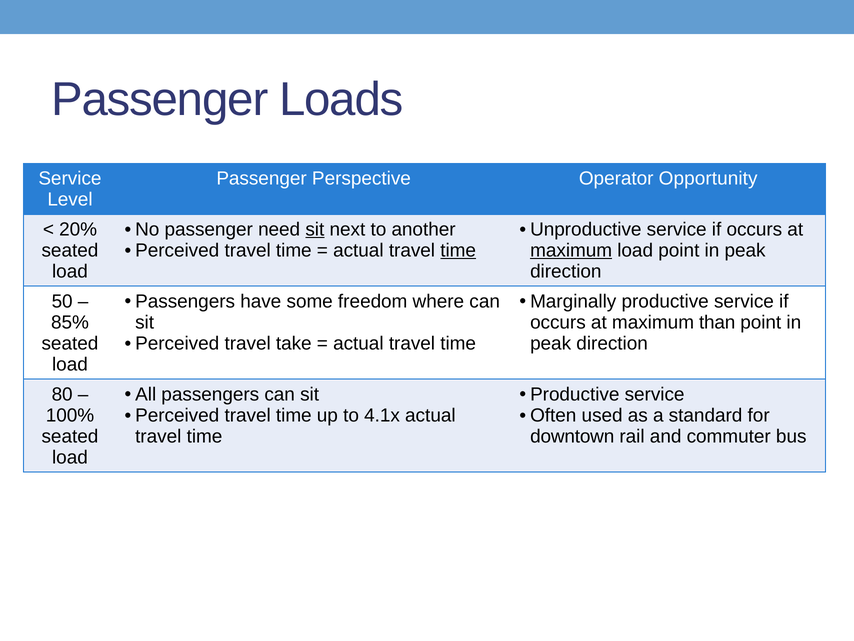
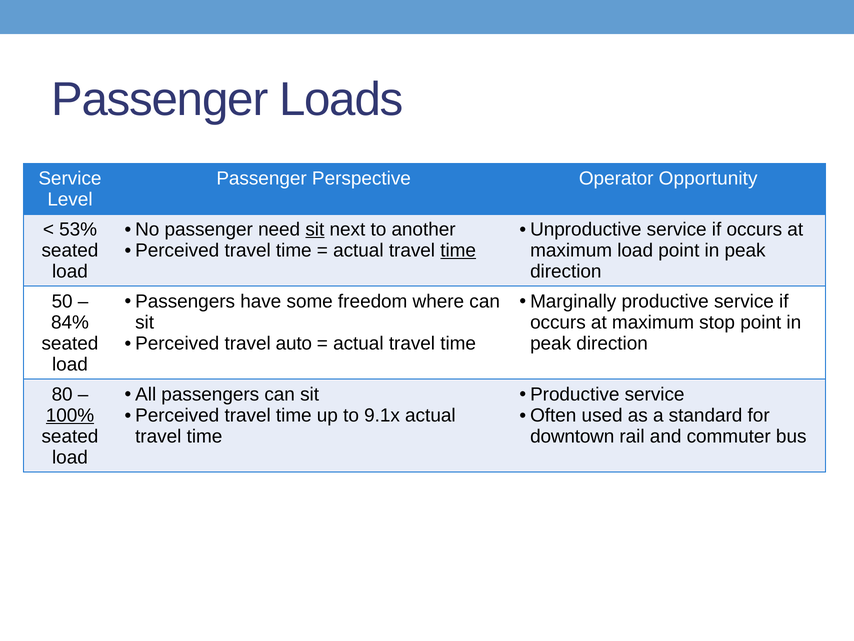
20%: 20% -> 53%
maximum at (571, 250) underline: present -> none
85%: 85% -> 84%
than: than -> stop
take: take -> auto
4.1x: 4.1x -> 9.1x
100% underline: none -> present
